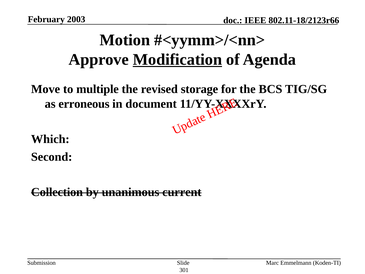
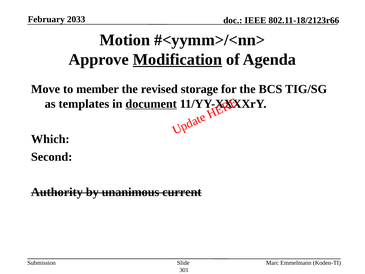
2003: 2003 -> 2033
multiple: multiple -> member
erroneous: erroneous -> templates
document underline: none -> present
Collection: Collection -> Authority
